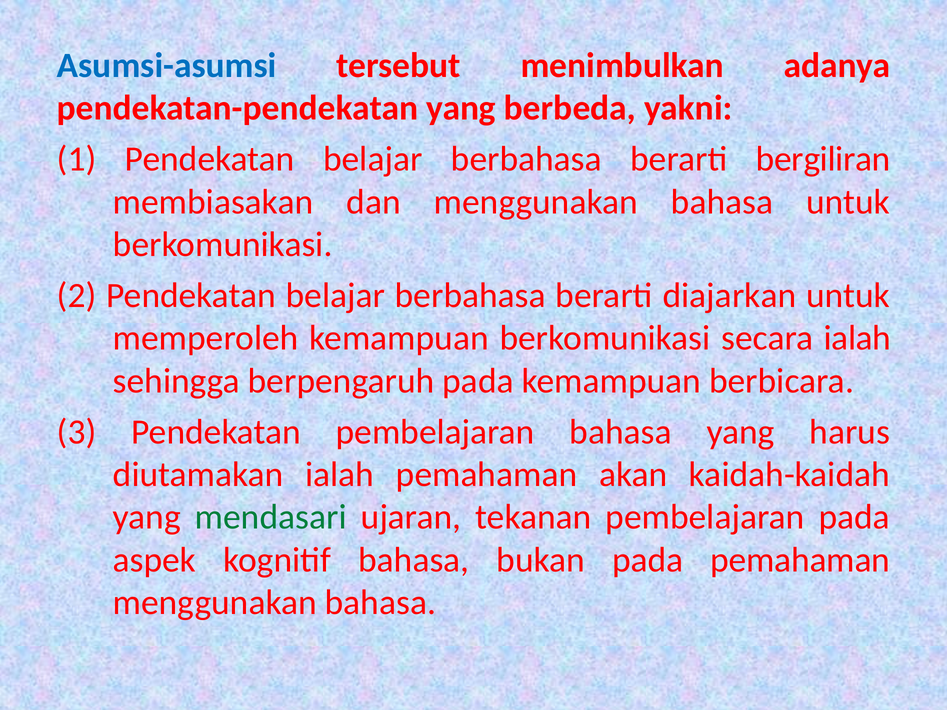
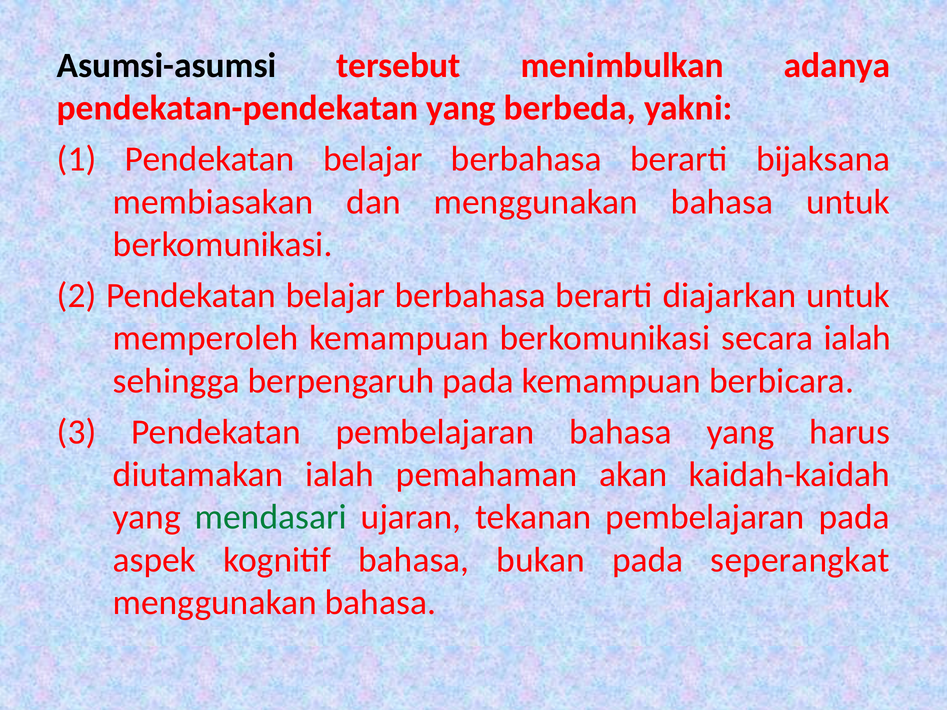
Asumsi-asumsi colour: blue -> black
bergiliran: bergiliran -> bijaksana
pada pemahaman: pemahaman -> seperangkat
